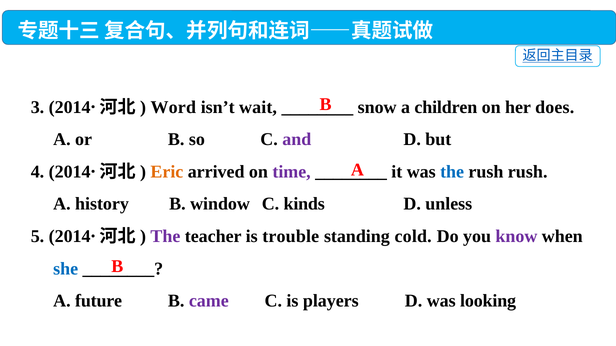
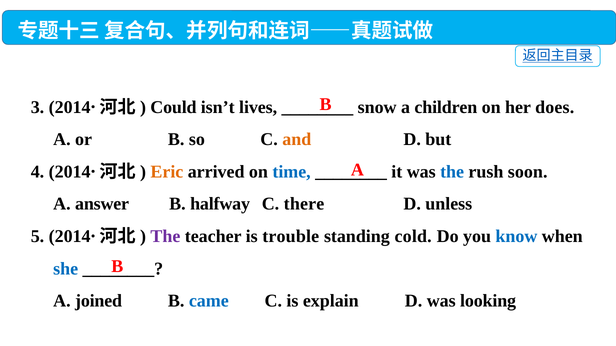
Word: Word -> Could
wait: wait -> lives
and colour: purple -> orange
time colour: purple -> blue
rush rush: rush -> soon
history: history -> answer
window: window -> halfway
kinds: kinds -> there
know colour: purple -> blue
future: future -> joined
came colour: purple -> blue
players: players -> explain
